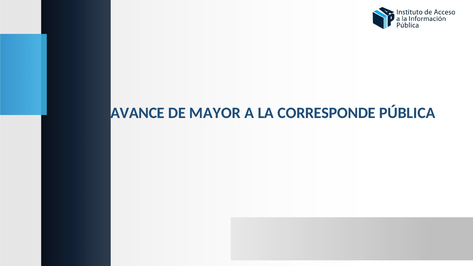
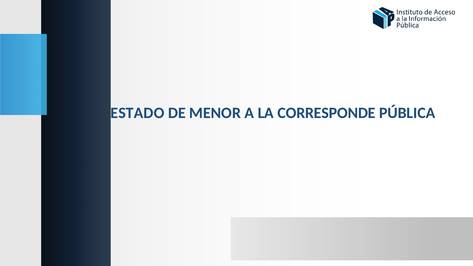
AVANCE: AVANCE -> ESTADO
MAYOR: MAYOR -> MENOR
